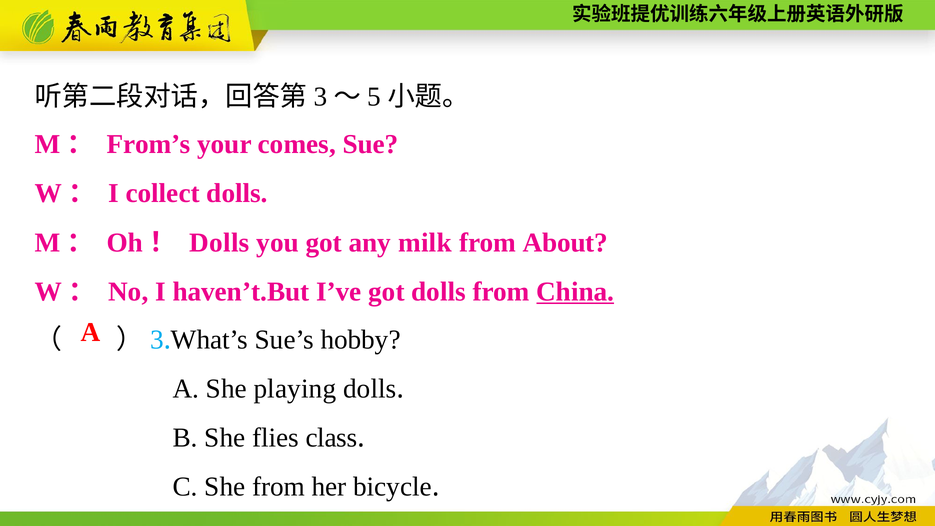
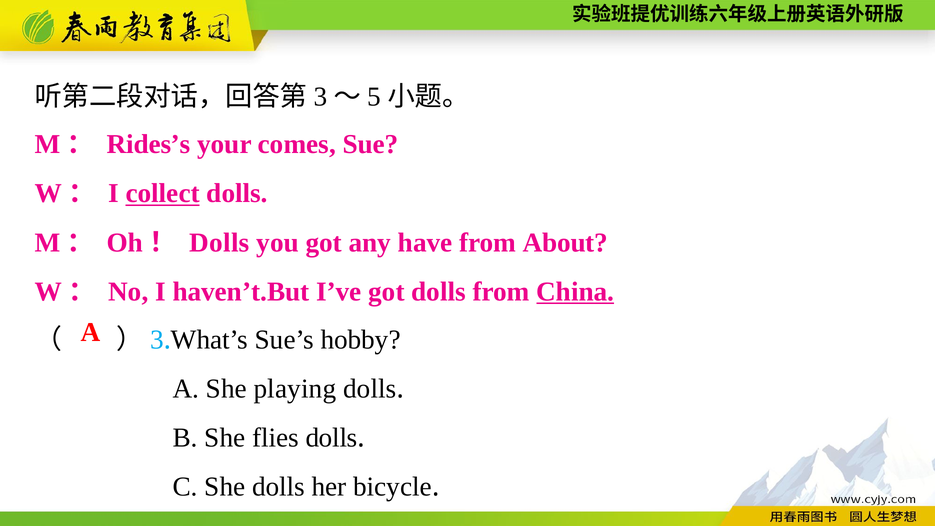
From’s: From’s -> Rides’s
collect underline: none -> present
milk: milk -> have
flies class: class -> dolls
She from: from -> dolls
